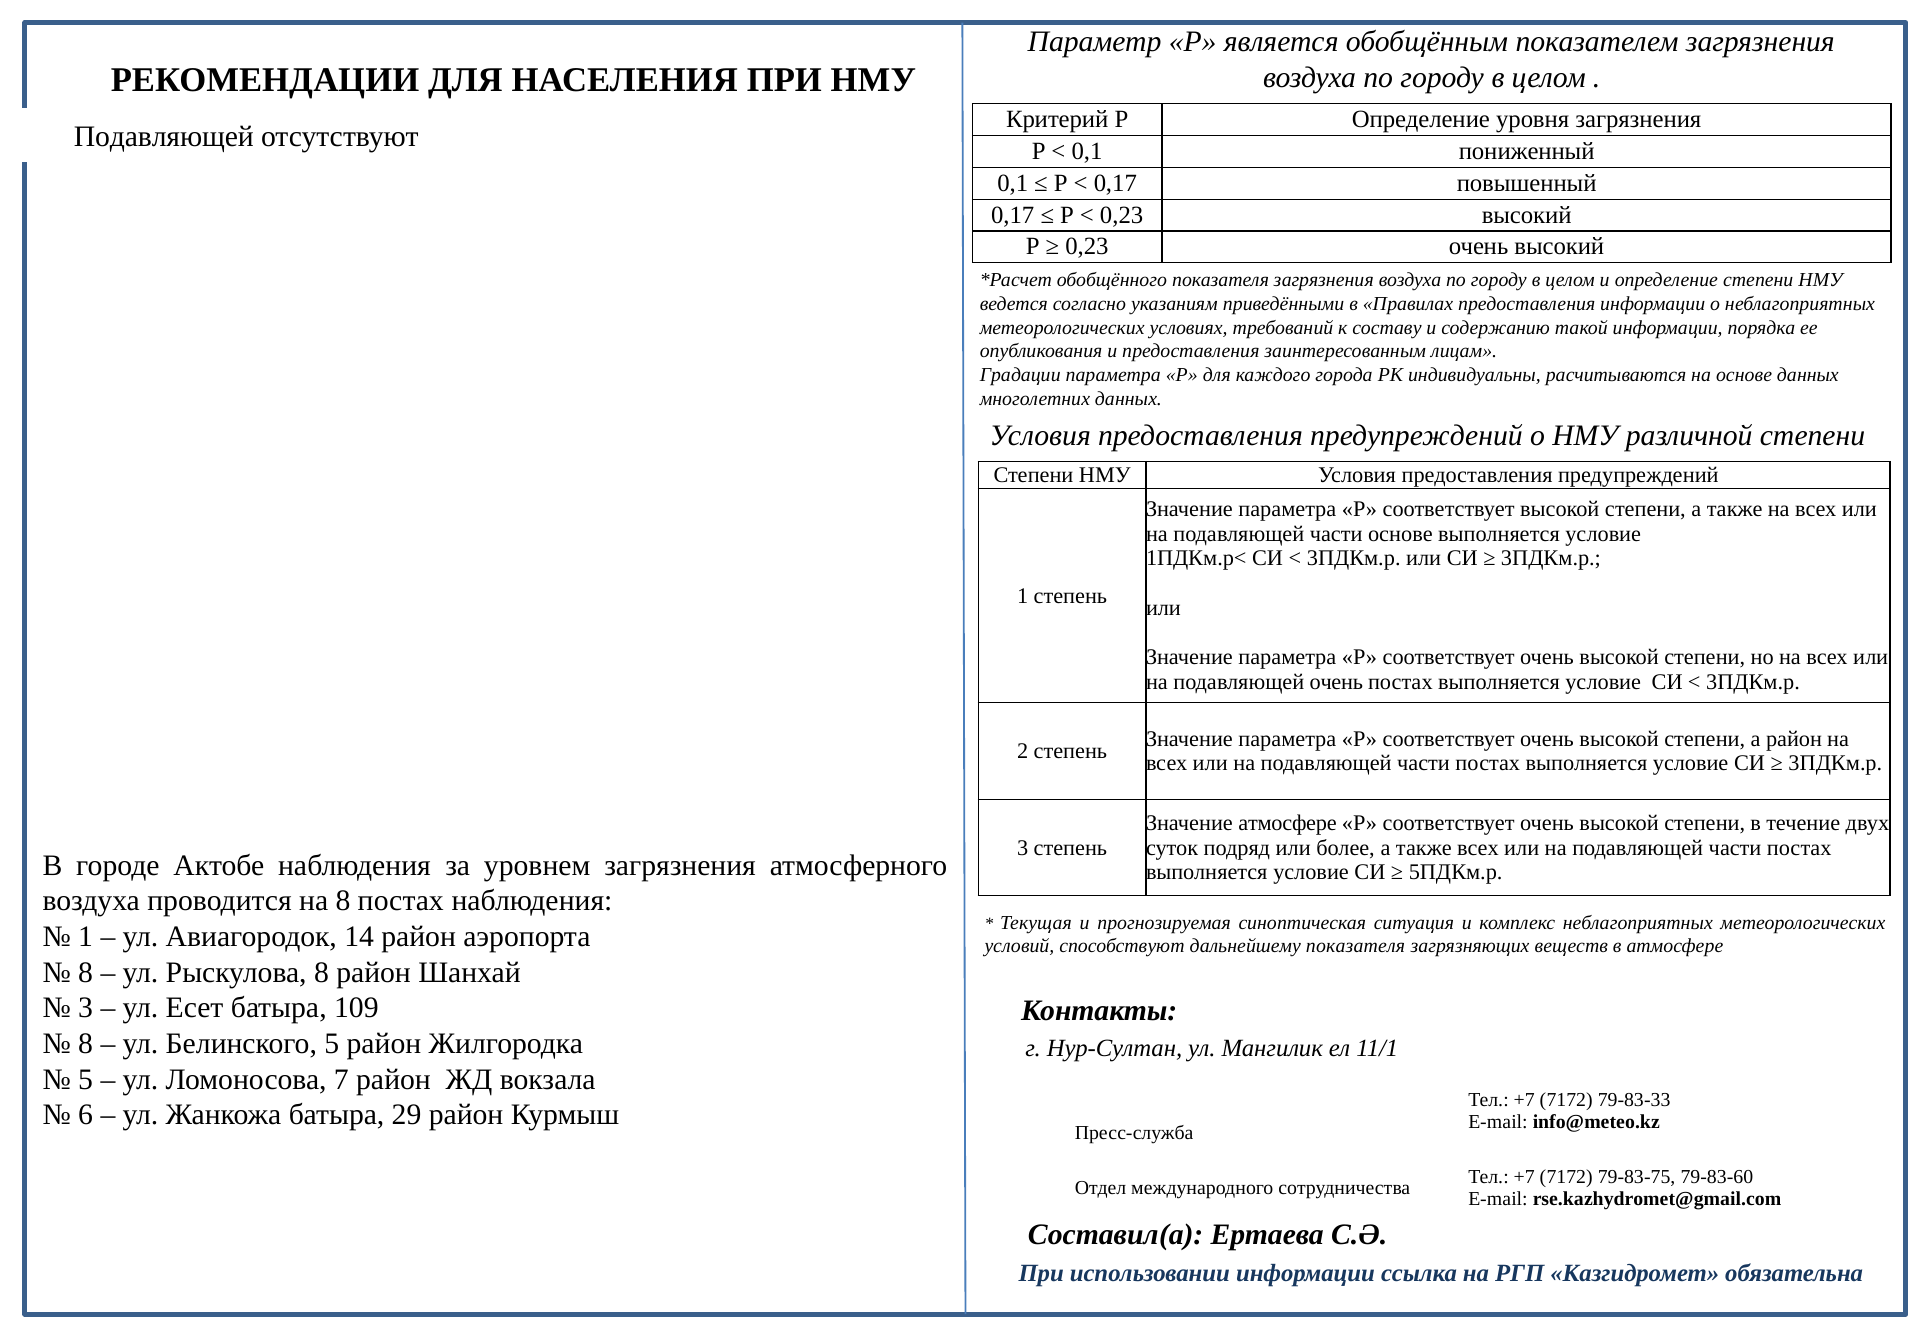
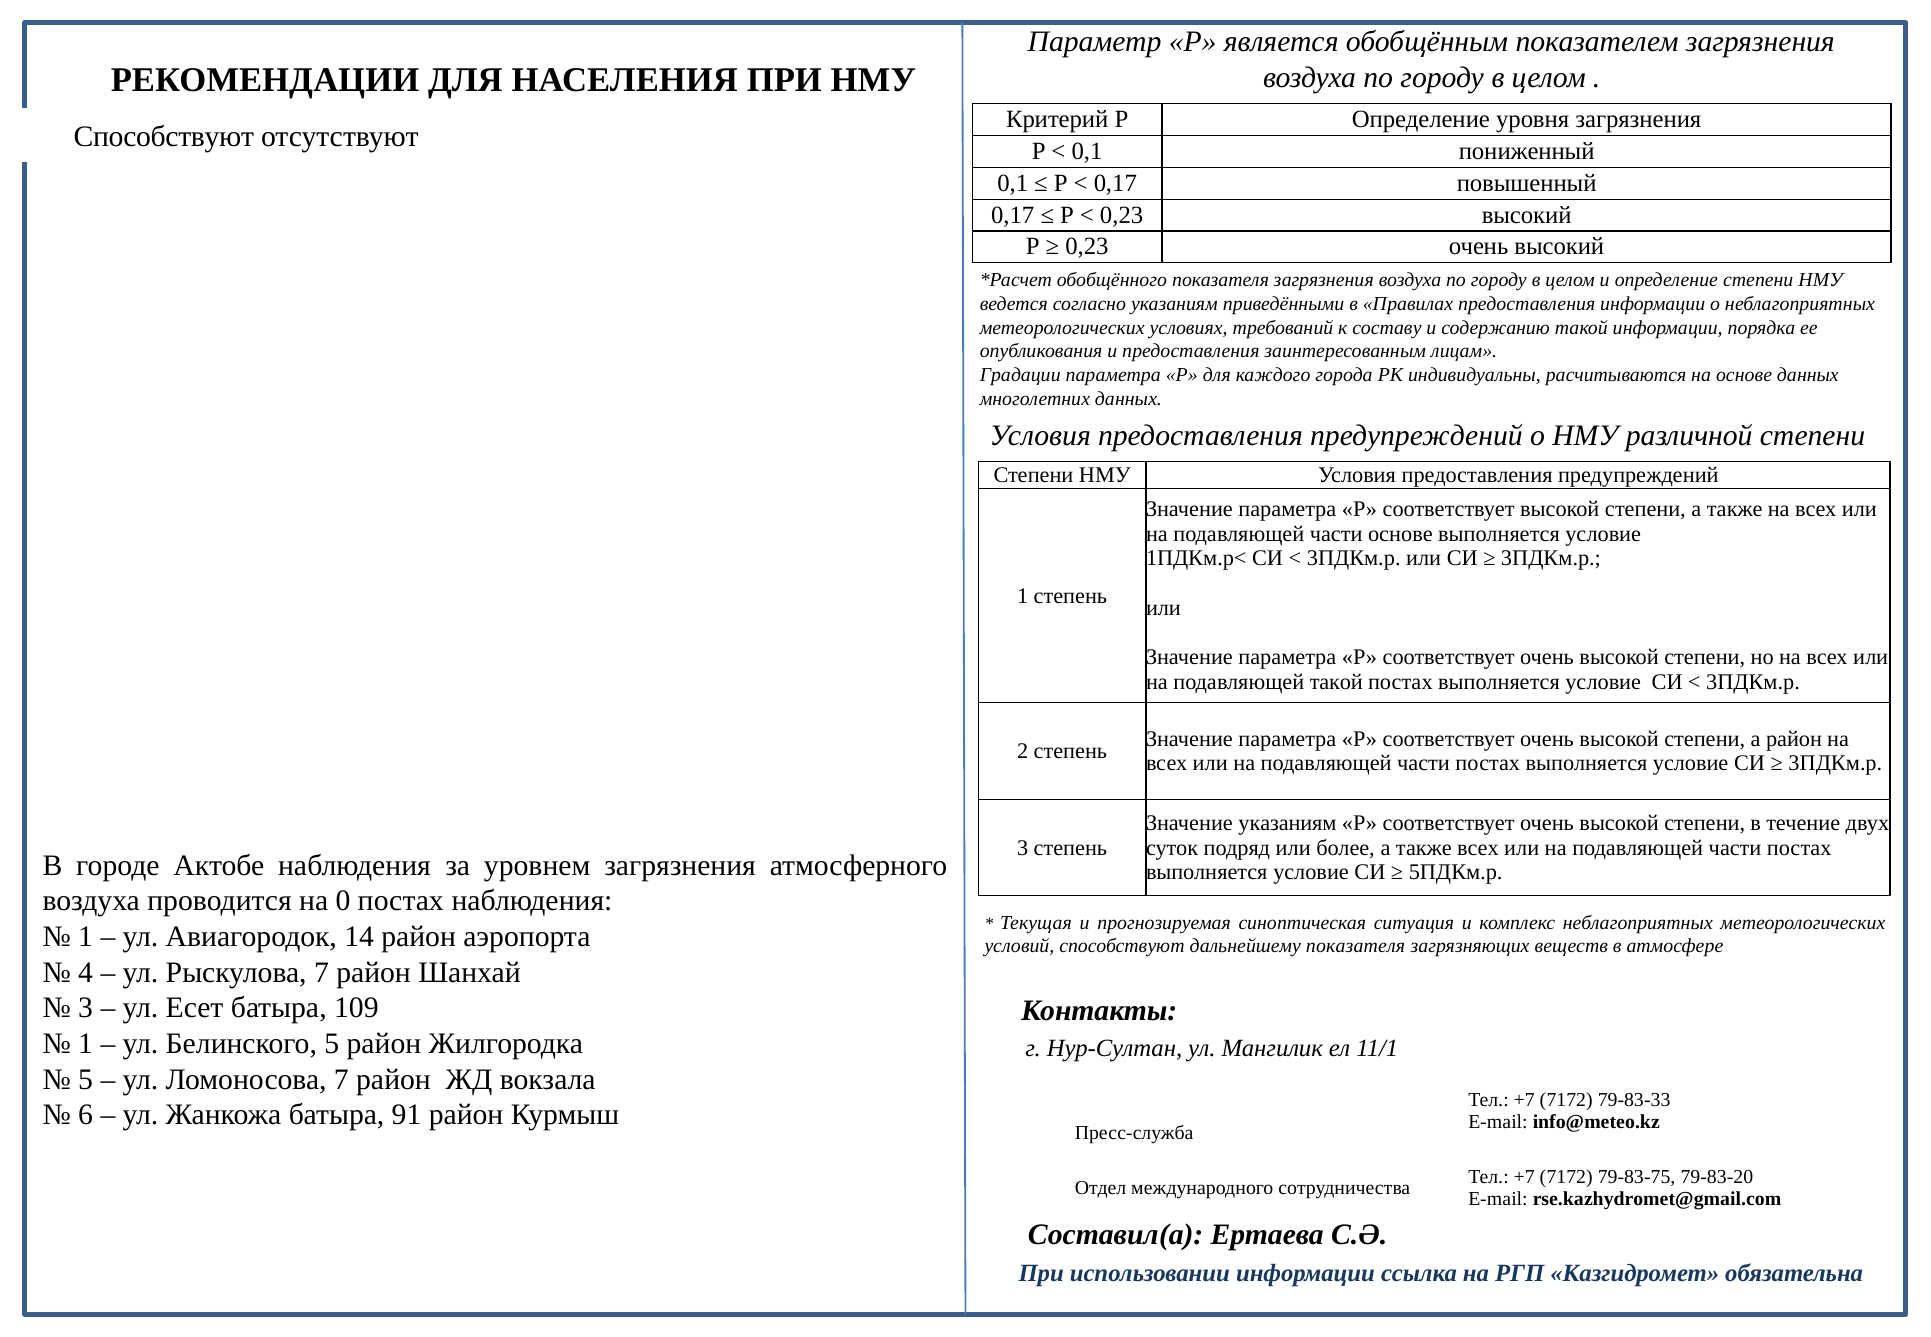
Подавляющей at (164, 137): Подавляющей -> Способствуют
подавляющей очень: очень -> такой
Значение атмосфере: атмосфере -> указаниям
на 8: 8 -> 0
8 at (86, 972): 8 -> 4
Рыскулова 8: 8 -> 7
8 at (86, 1044): 8 -> 1
29: 29 -> 91
79-83-60: 79-83-60 -> 79-83-20
